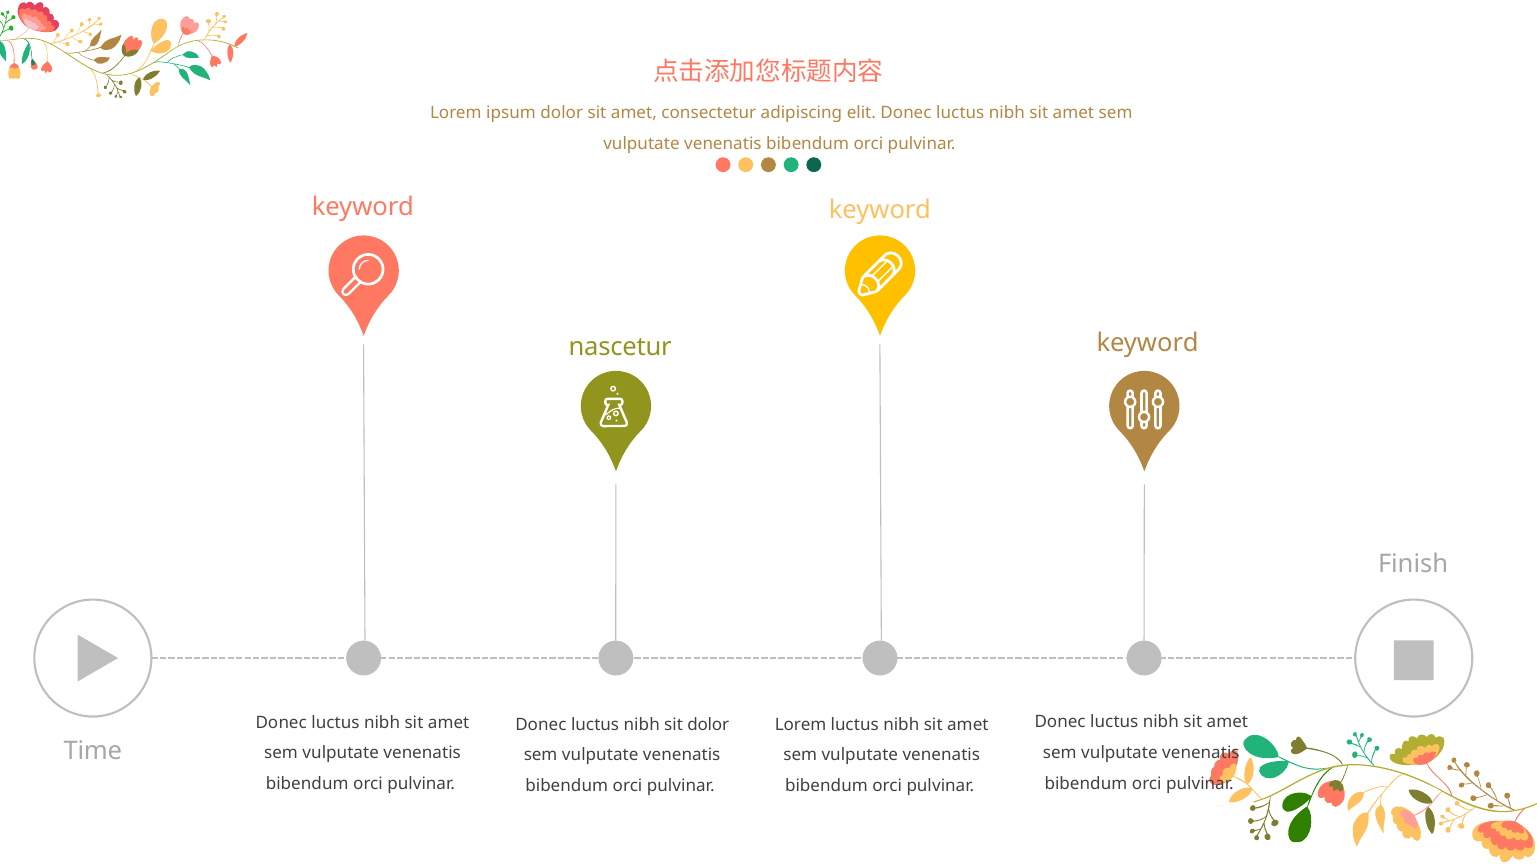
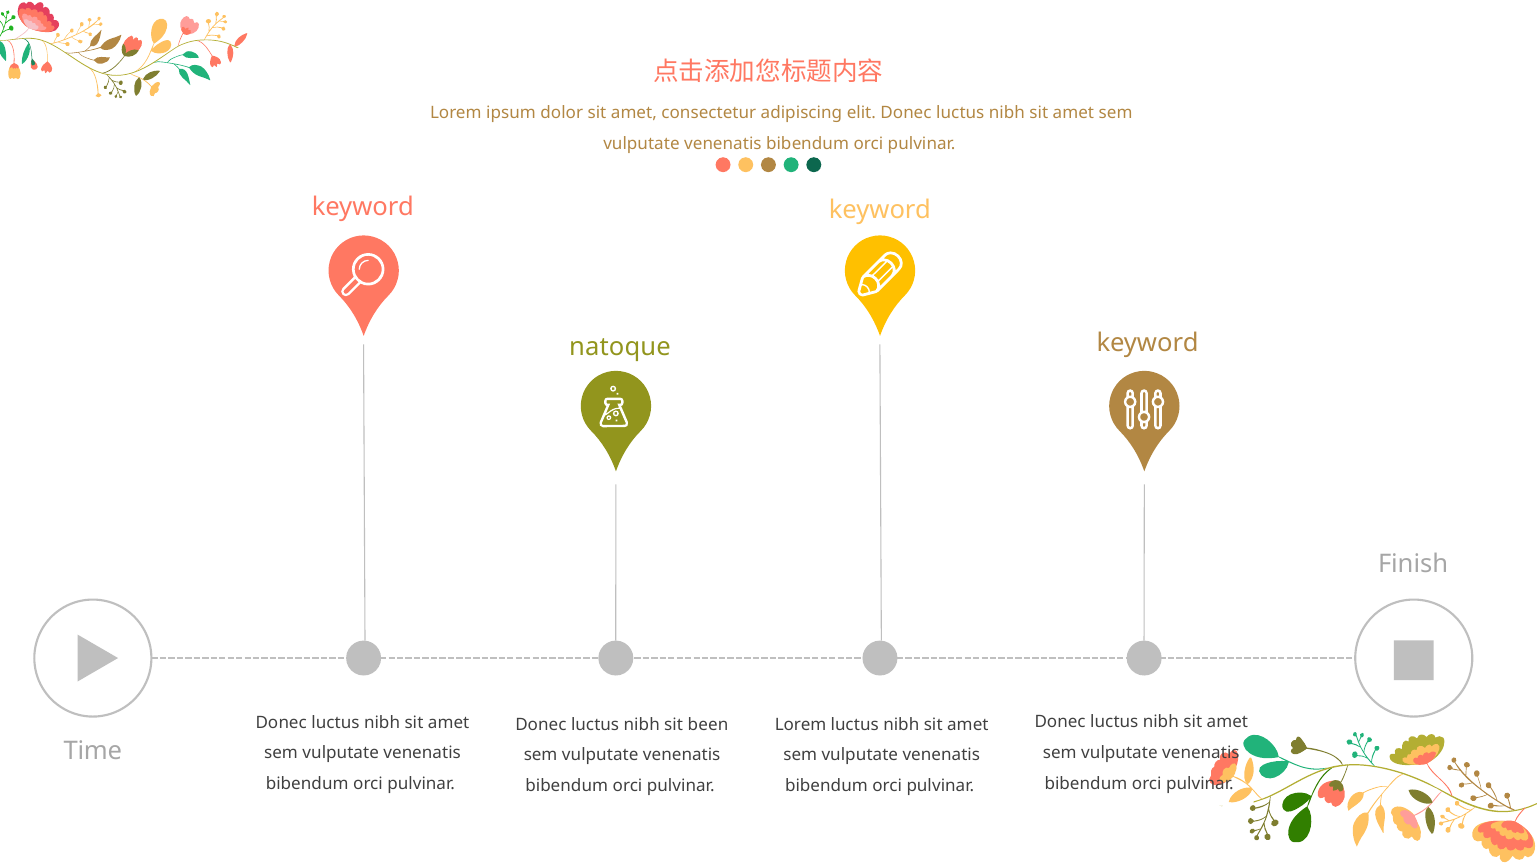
nascetur: nascetur -> natoque
sit dolor: dolor -> been
